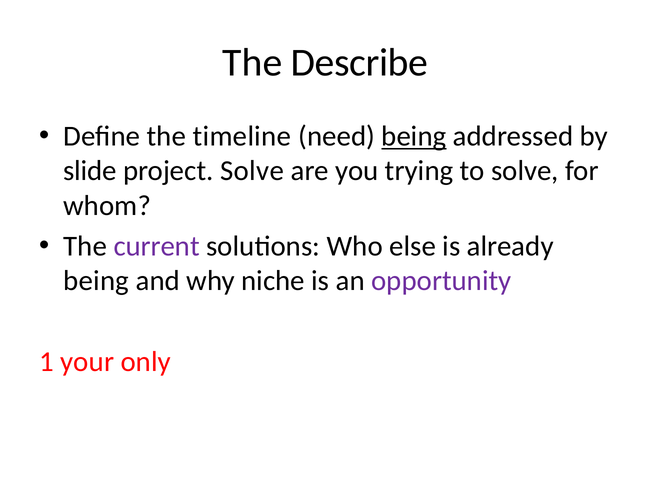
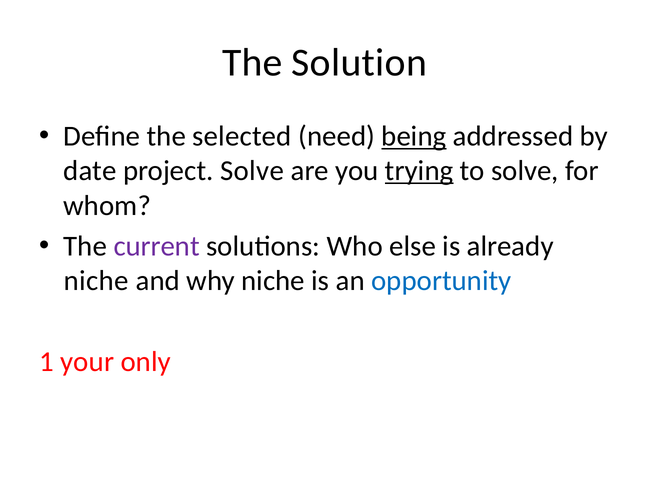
Describe: Describe -> Solution
timeline: timeline -> selected
slide: slide -> date
trying underline: none -> present
being at (96, 281): being -> niche
opportunity colour: purple -> blue
